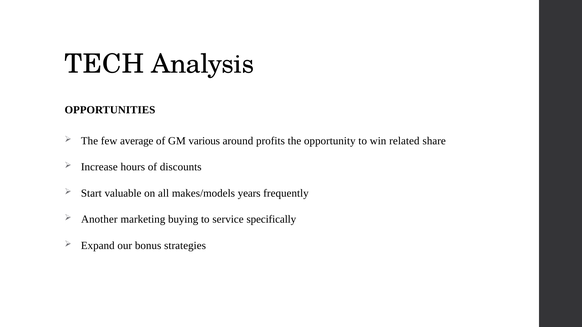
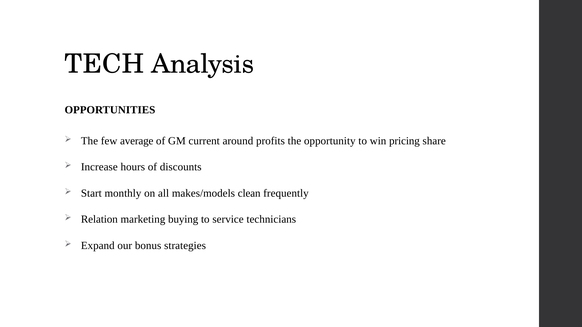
various: various -> current
related: related -> pricing
valuable: valuable -> monthly
years: years -> clean
Another: Another -> Relation
specifically: specifically -> technicians
